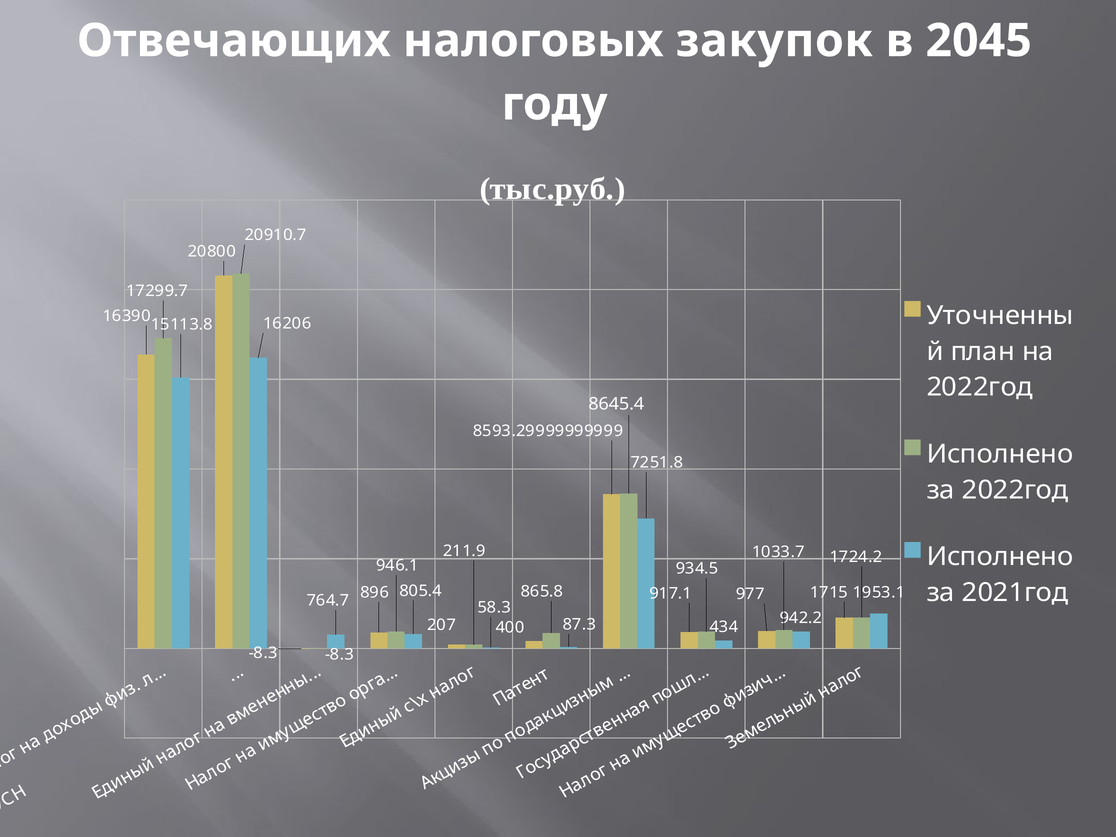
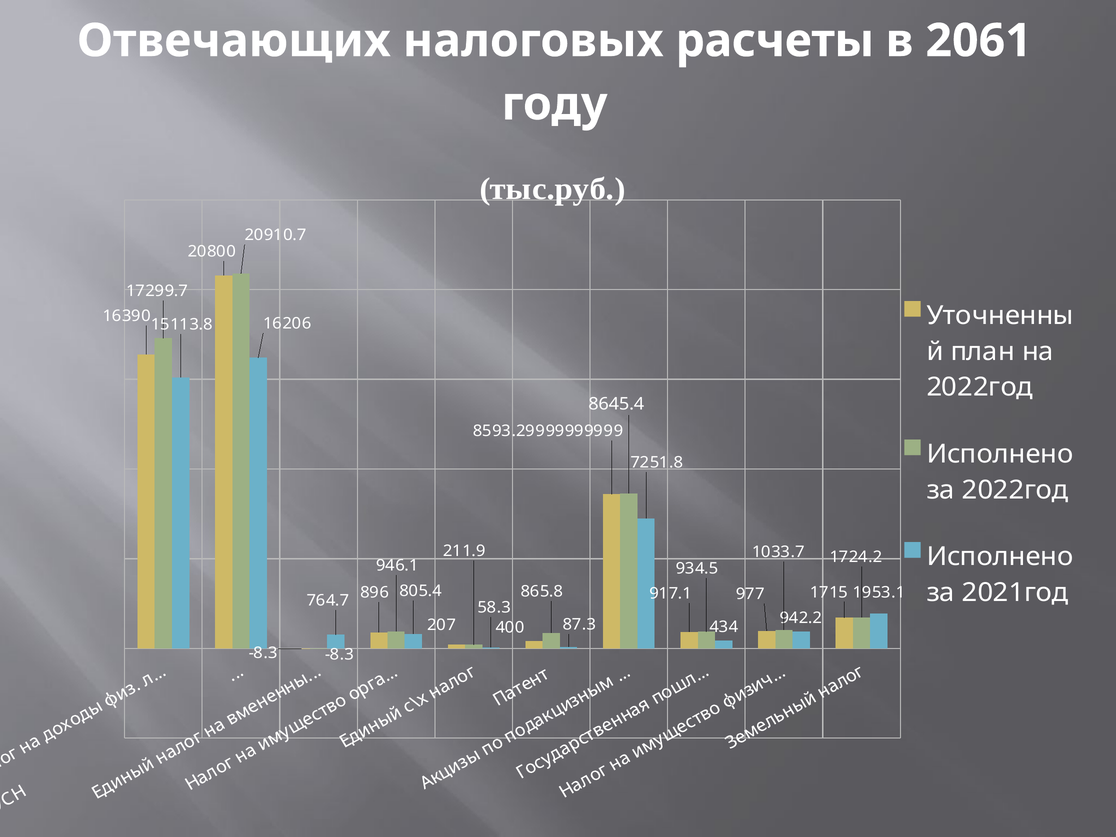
закупок: закупок -> расчеты
2045: 2045 -> 2061
